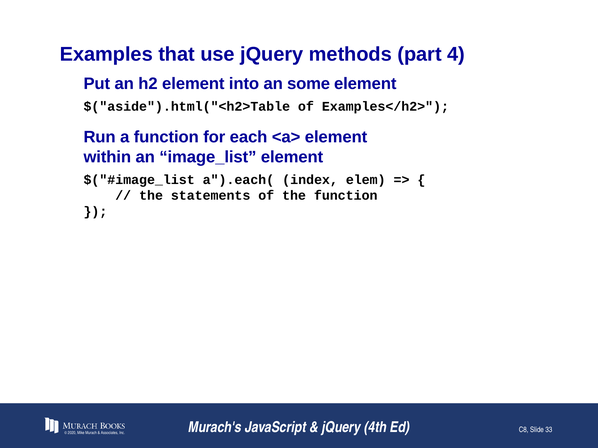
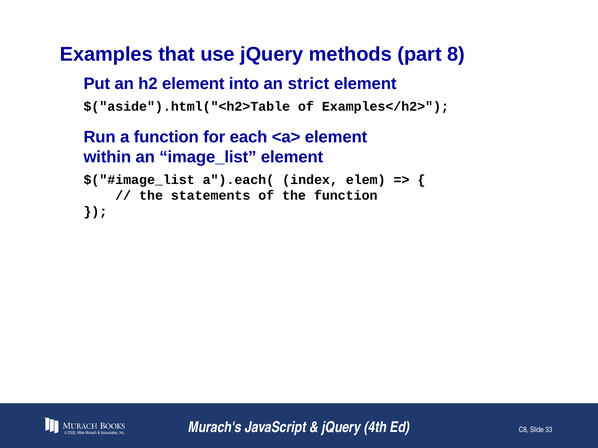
4: 4 -> 8
some: some -> strict
